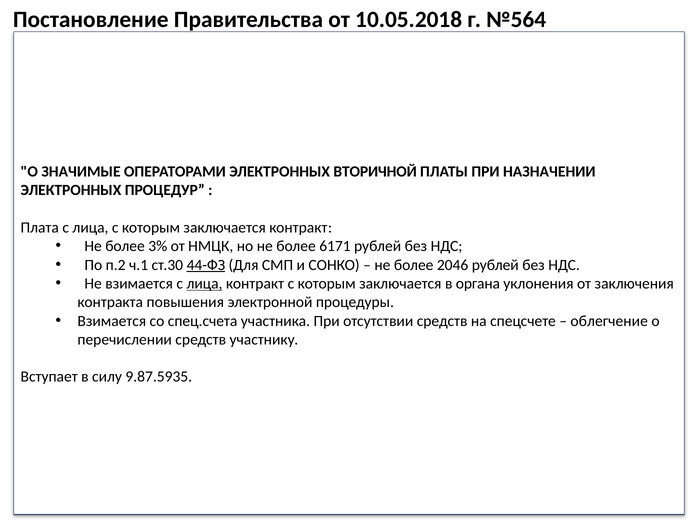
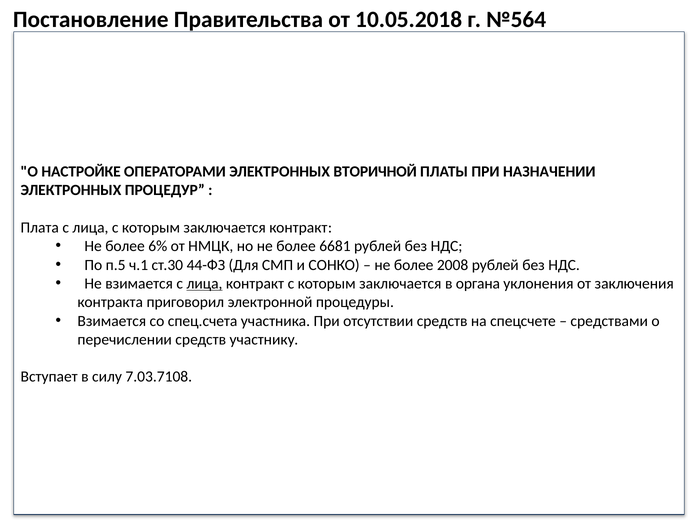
ЗНАЧИМЫЕ: ЗНАЧИМЫЕ -> НАСТРОЙКЕ
3%: 3% -> 6%
6171: 6171 -> 6681
п.2: п.2 -> п.5
44-ФЗ underline: present -> none
2046: 2046 -> 2008
повышения: повышения -> приговорил
облегчение: облегчение -> средствами
9.87.5935: 9.87.5935 -> 7.03.7108
